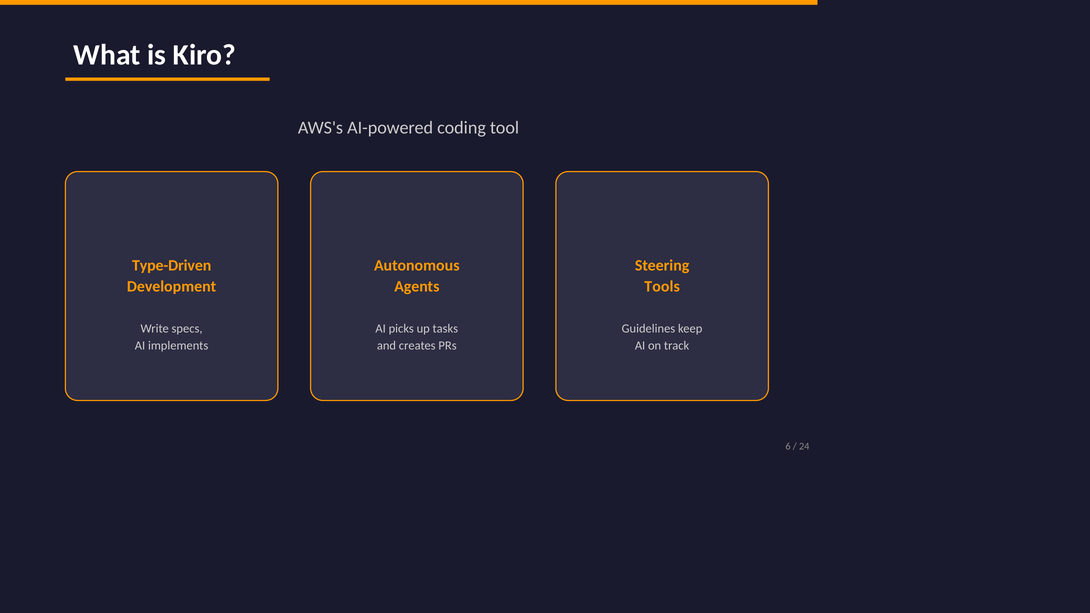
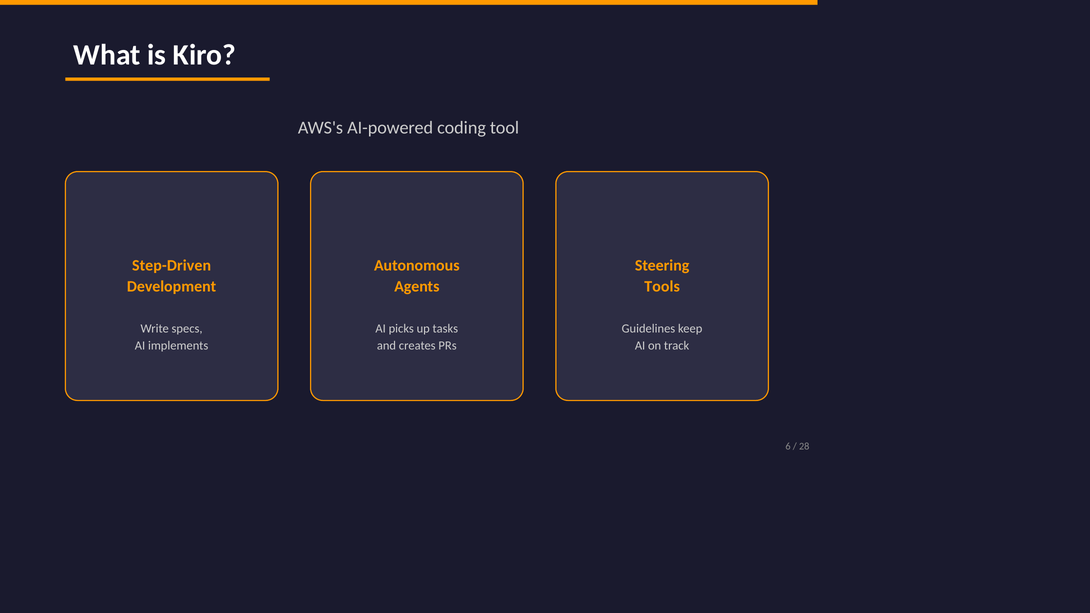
Type-Driven: Type-Driven -> Step-Driven
24: 24 -> 28
